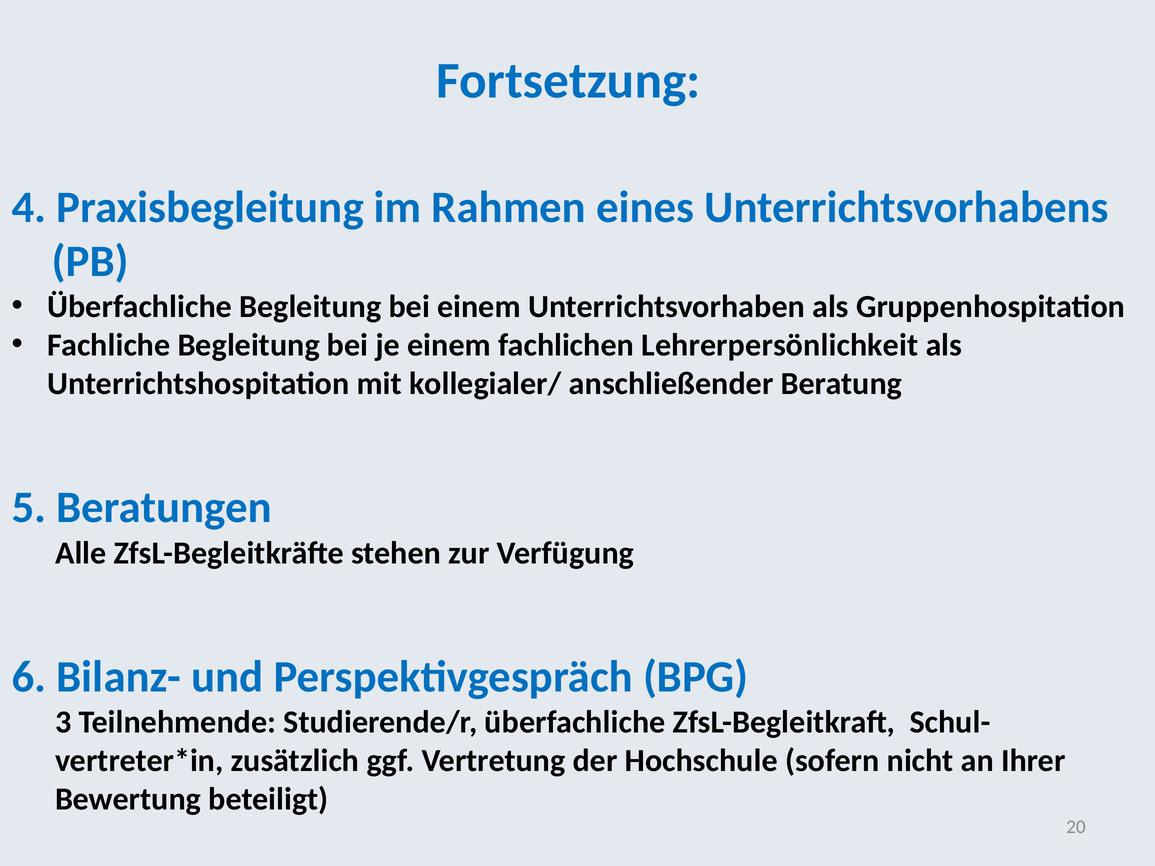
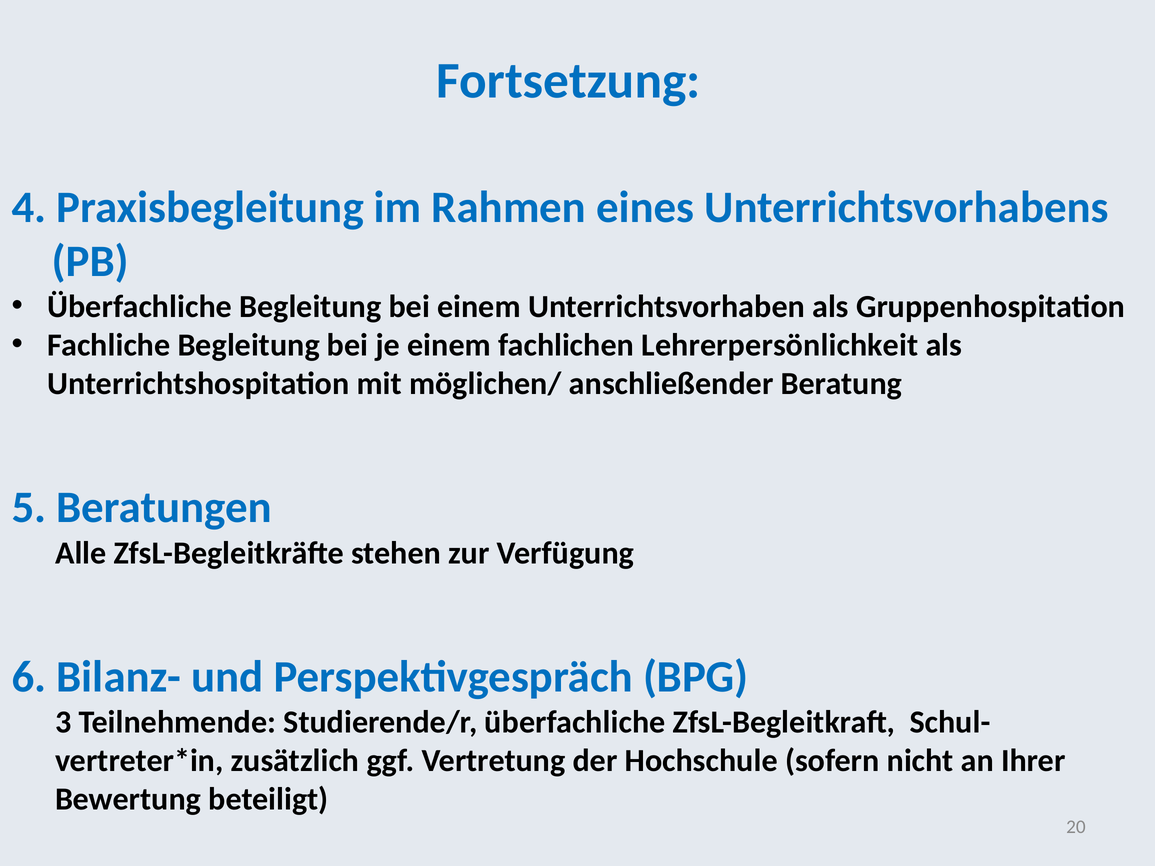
kollegialer/: kollegialer/ -> möglichen/
